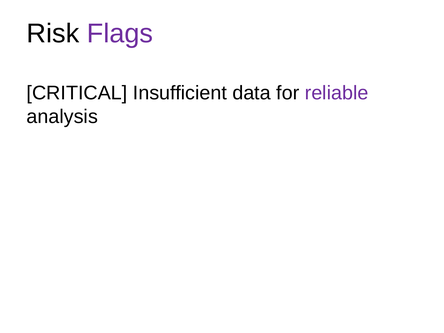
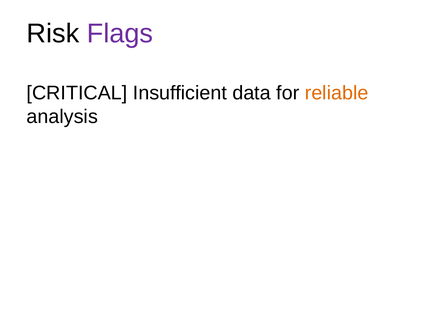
reliable colour: purple -> orange
